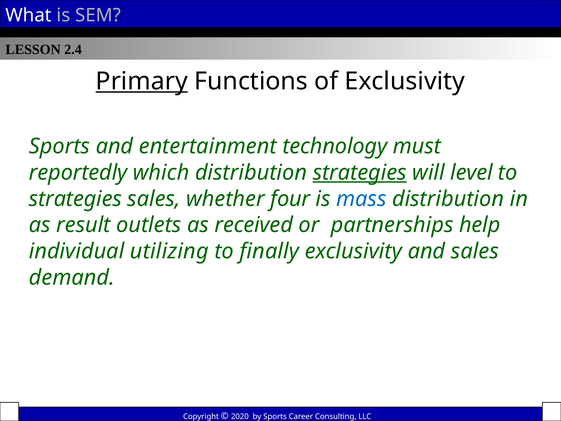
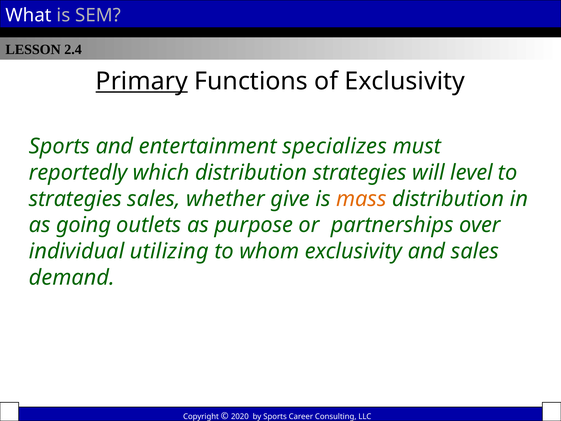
technology: technology -> specializes
strategies at (360, 173) underline: present -> none
four: four -> give
mass colour: blue -> orange
result: result -> going
received: received -> purpose
help: help -> over
finally: finally -> whom
